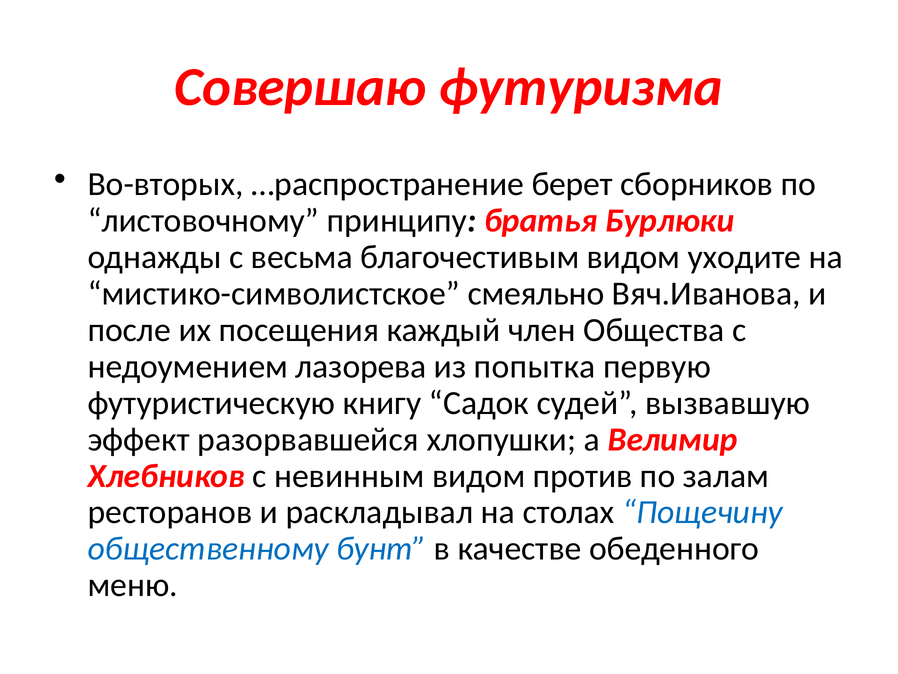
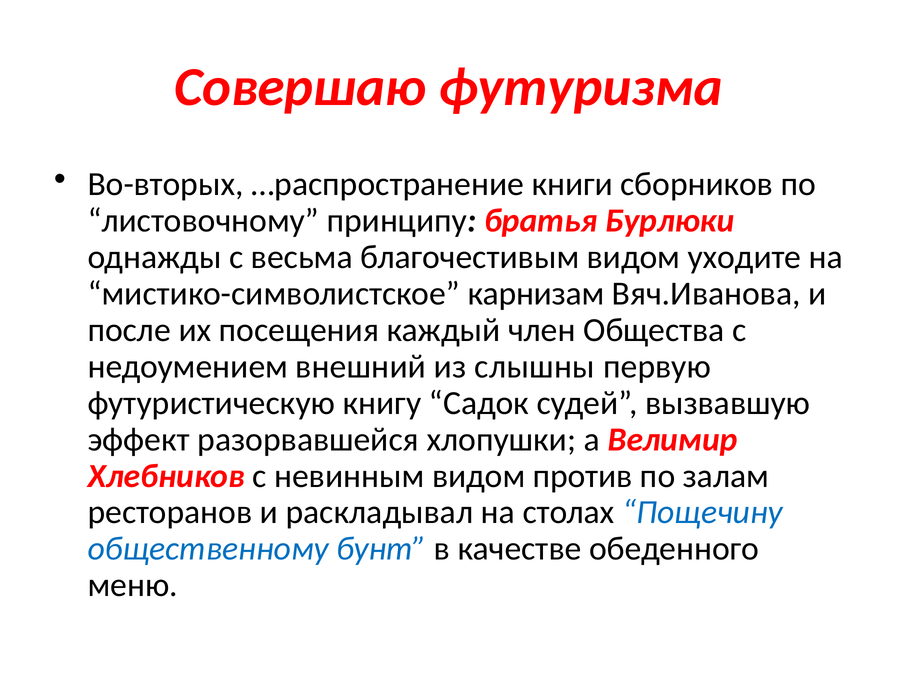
берет: берет -> книги
смеяльно: смеяльно -> карнизам
лазорева: лазорева -> внешний
попытка: попытка -> слышны
